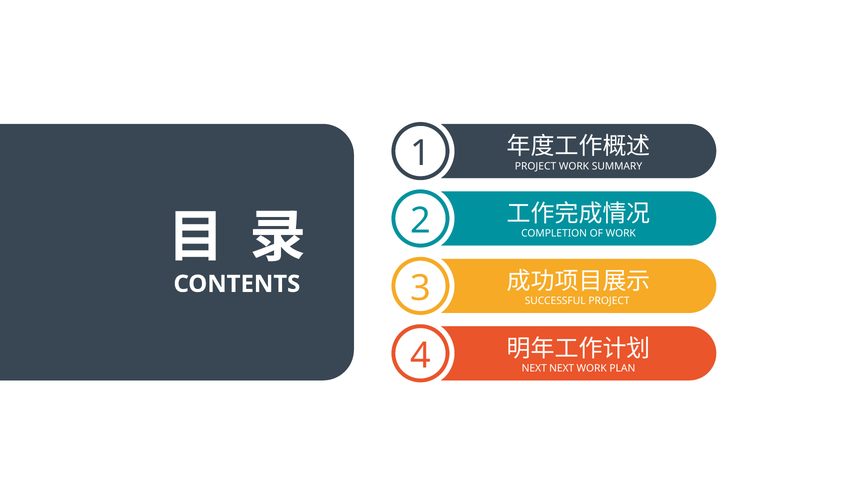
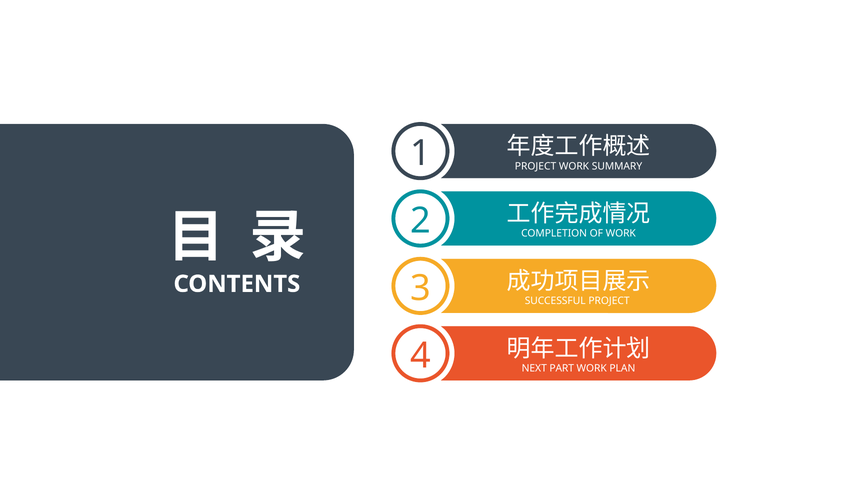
NEXT NEXT: NEXT -> PART
